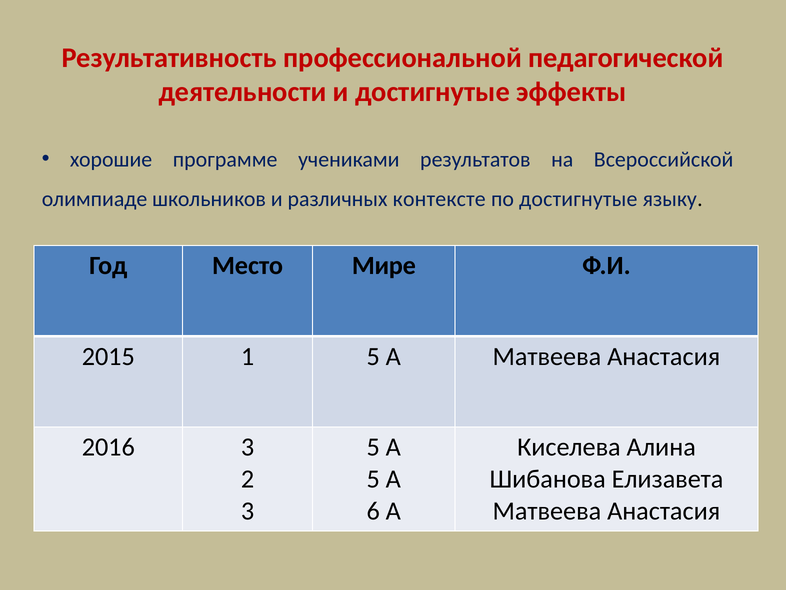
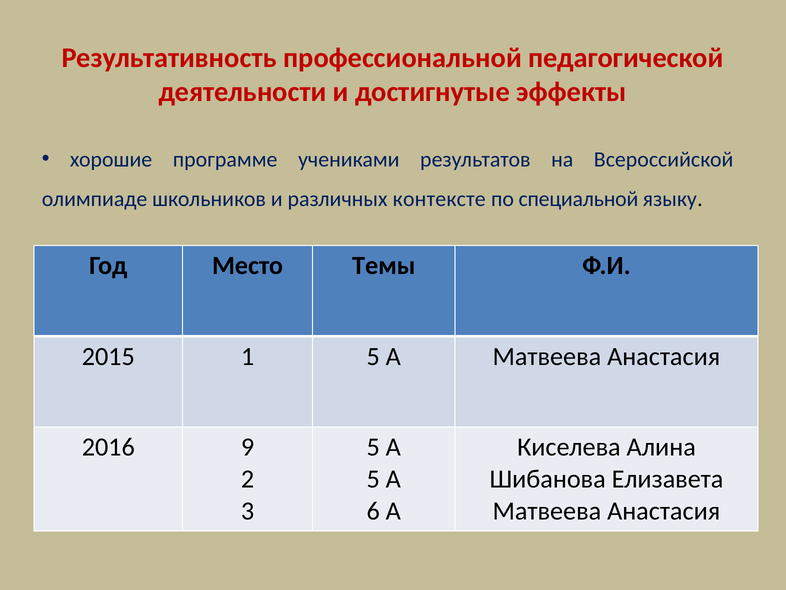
по достигнутые: достигнутые -> специальной
Мире: Мире -> Темы
2016 3: 3 -> 9
